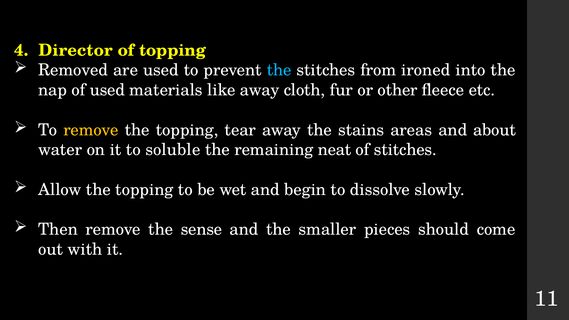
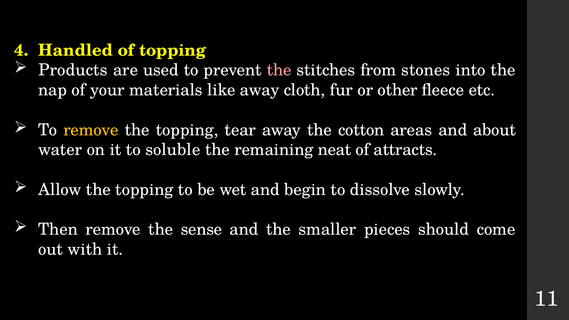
Director: Director -> Handled
Removed: Removed -> Products
the at (279, 70) colour: light blue -> pink
ironed: ironed -> stones
of used: used -> your
stains: stains -> cotton
of stitches: stitches -> attracts
